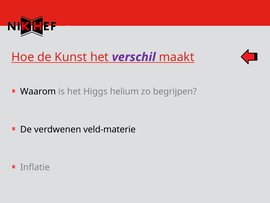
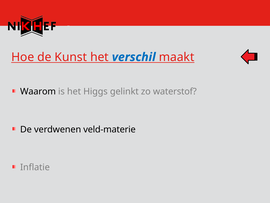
verschil colour: purple -> blue
helium: helium -> gelinkt
begrijpen: begrijpen -> waterstof
